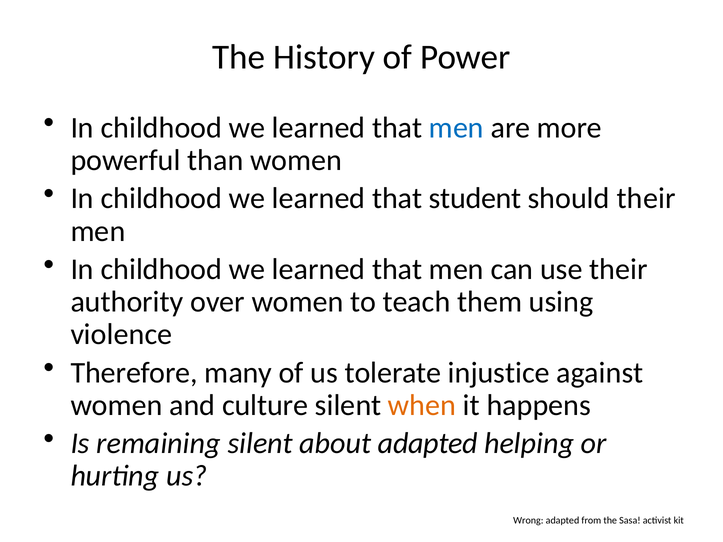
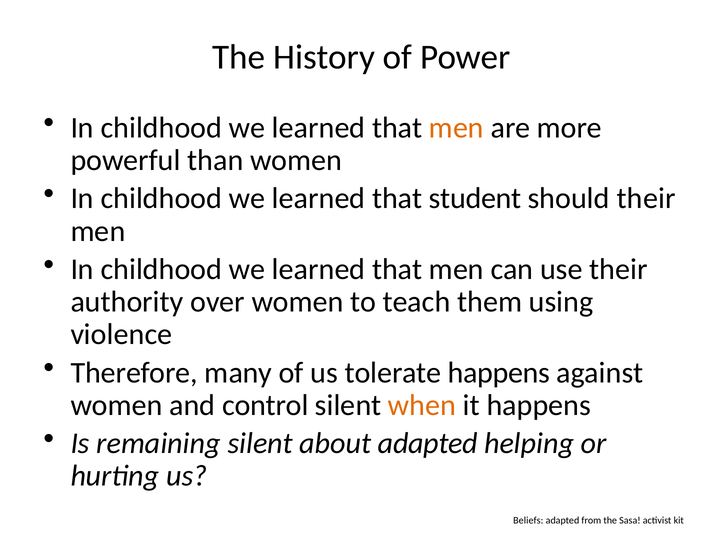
men at (456, 128) colour: blue -> orange
tolerate injustice: injustice -> happens
culture: culture -> control
Wrong: Wrong -> Beliefs
